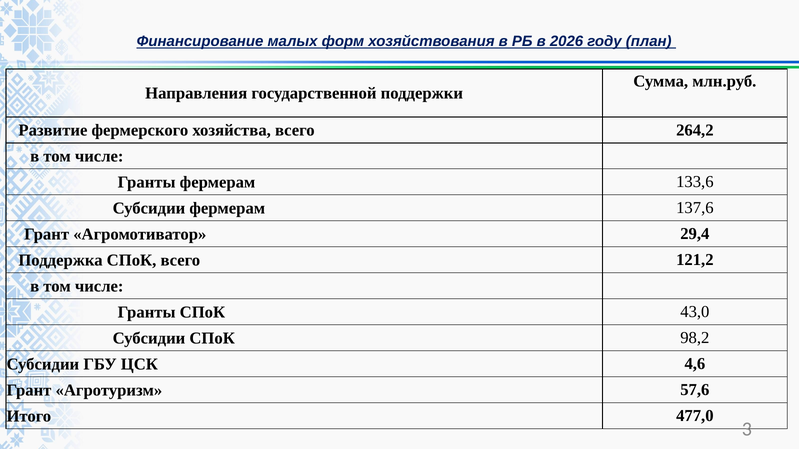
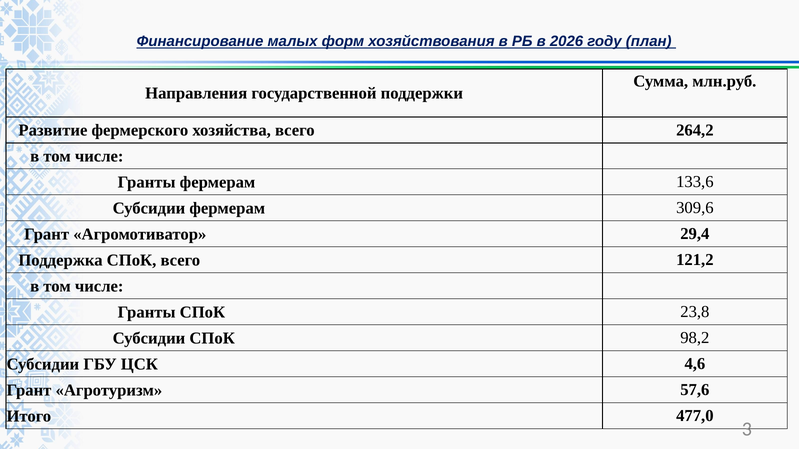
137,6: 137,6 -> 309,6
43,0: 43,0 -> 23,8
